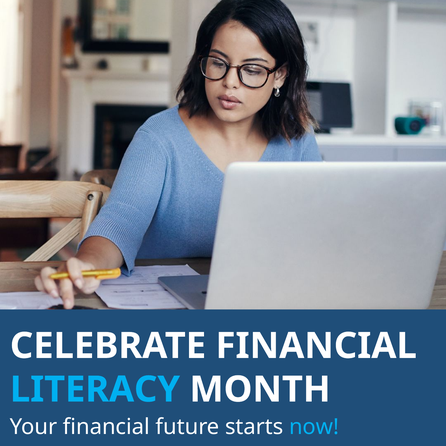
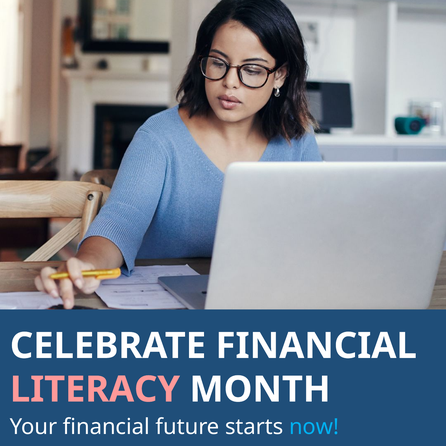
LITERACY colour: light blue -> pink
